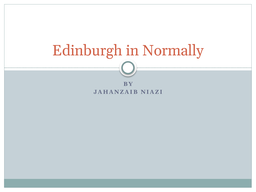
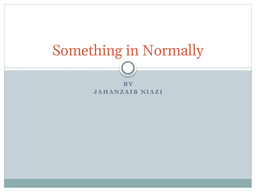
Edinburgh: Edinburgh -> Something
